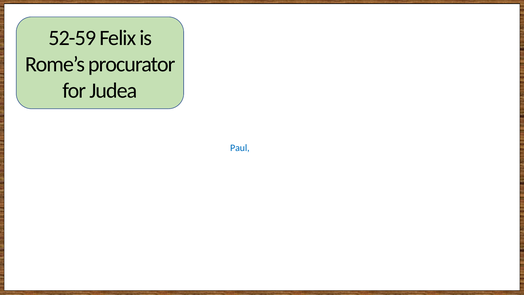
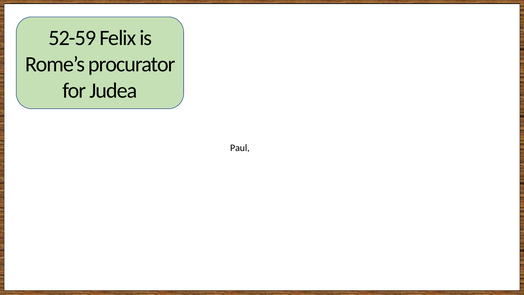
Paul colour: blue -> black
